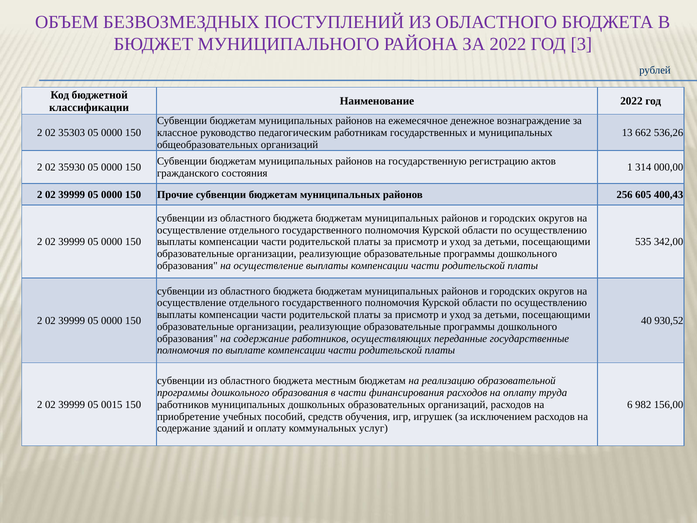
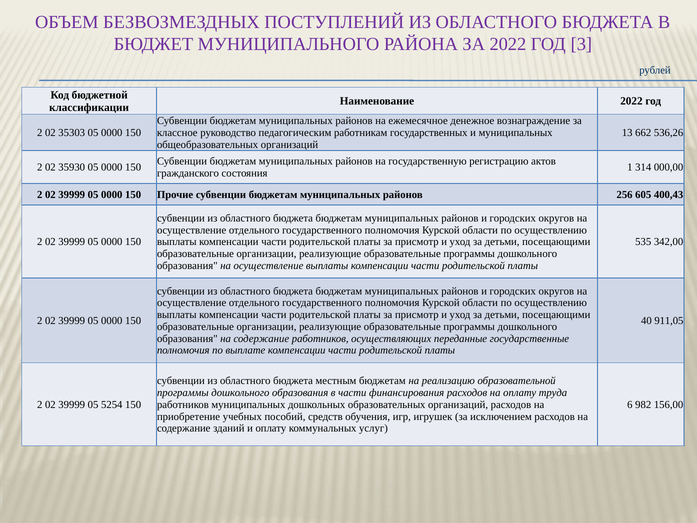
930,52: 930,52 -> 911,05
0015: 0015 -> 5254
